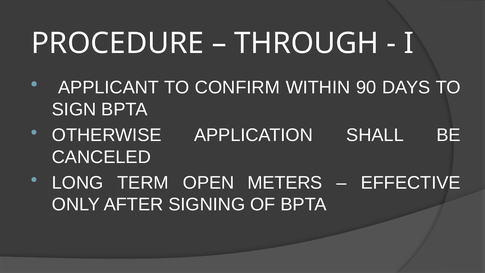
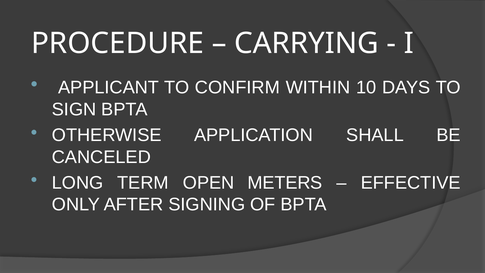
THROUGH: THROUGH -> CARRYING
90: 90 -> 10
